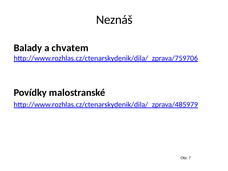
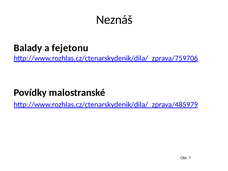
chvatem: chvatem -> fejetonu
